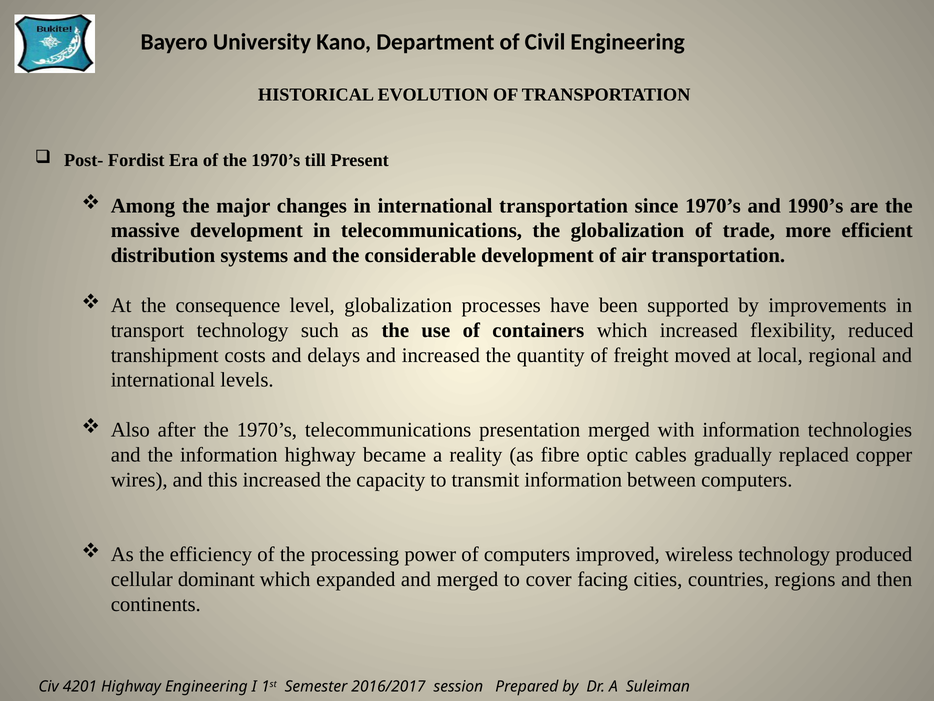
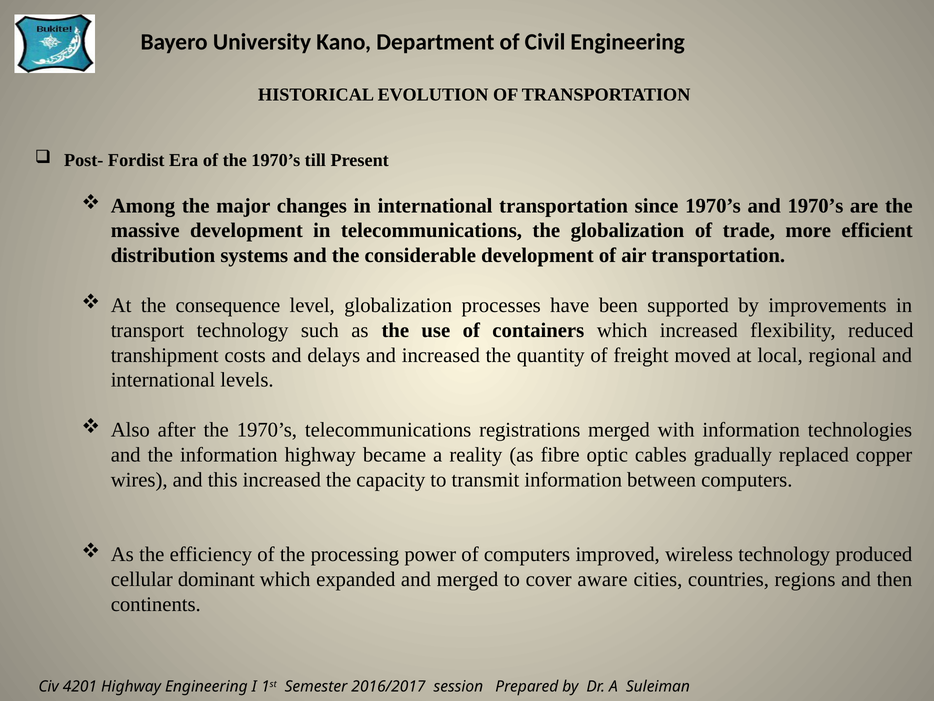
and 1990’s: 1990’s -> 1970’s
presentation: presentation -> registrations
facing: facing -> aware
